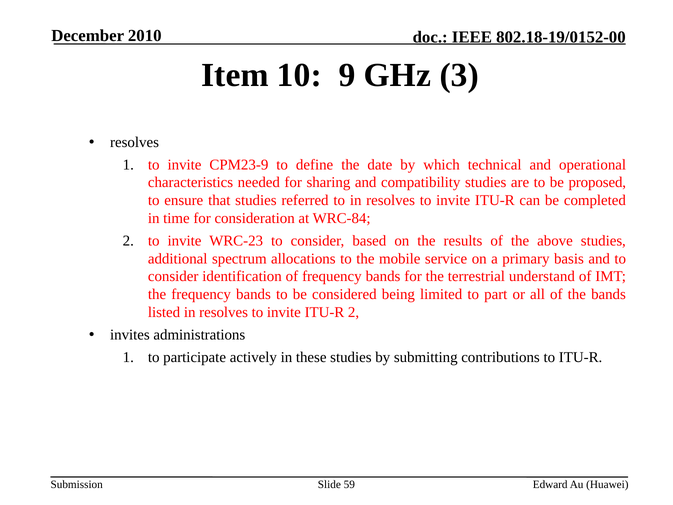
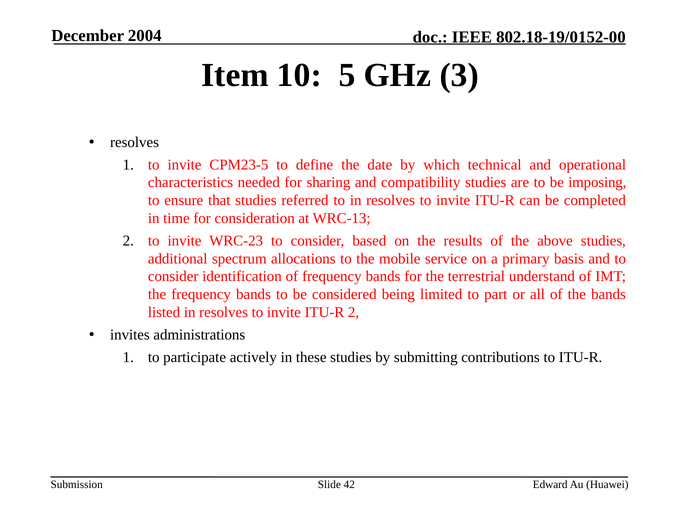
2010: 2010 -> 2004
9: 9 -> 5
CPM23-9: CPM23-9 -> CPM23-5
proposed: proposed -> imposing
WRC-84: WRC-84 -> WRC-13
59: 59 -> 42
